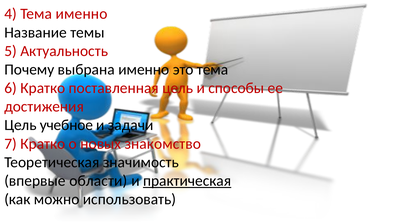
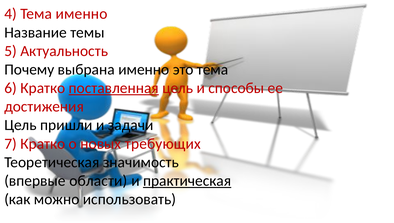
поставленная underline: none -> present
учебное: учебное -> пришли
знакомство: знакомство -> требующих
